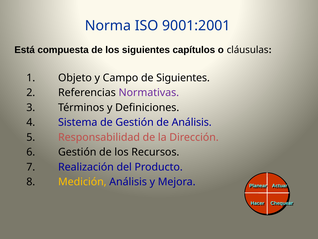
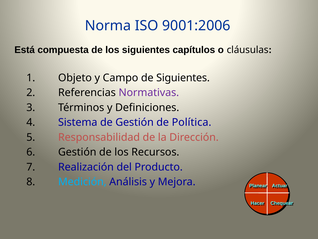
9001:2001: 9001:2001 -> 9001:2006
de Análisis: Análisis -> Política
Medición colour: yellow -> light blue
